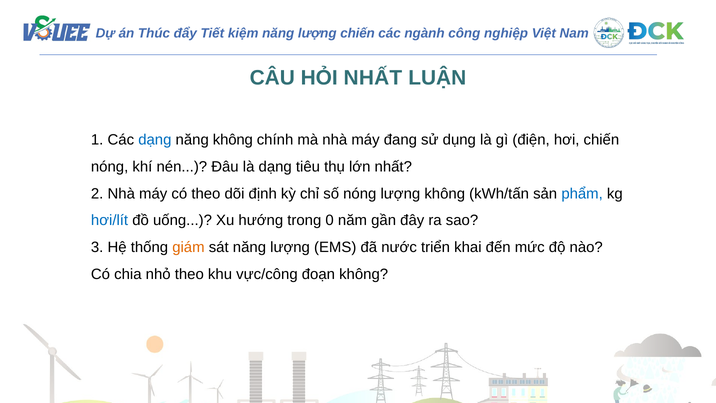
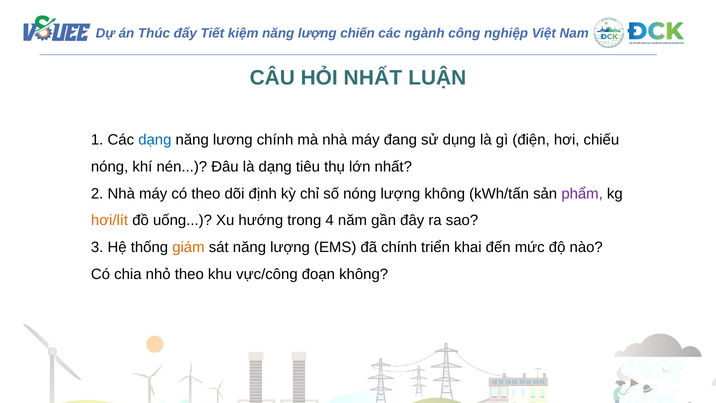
năng không: không -> lương
hơi chiến: chiến -> chiếu
phẩm colour: blue -> purple
hơi/lít colour: blue -> orange
0: 0 -> 4
đã nước: nước -> chính
